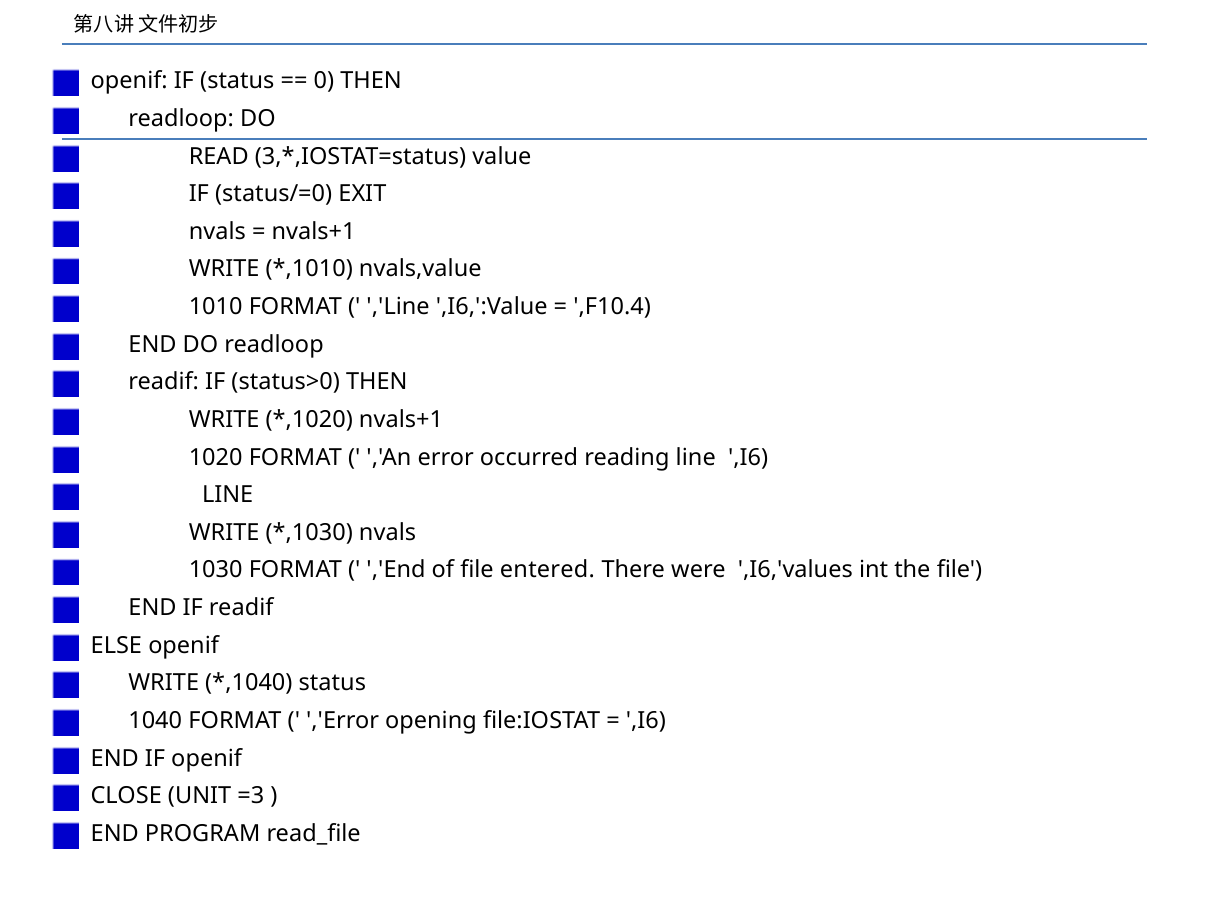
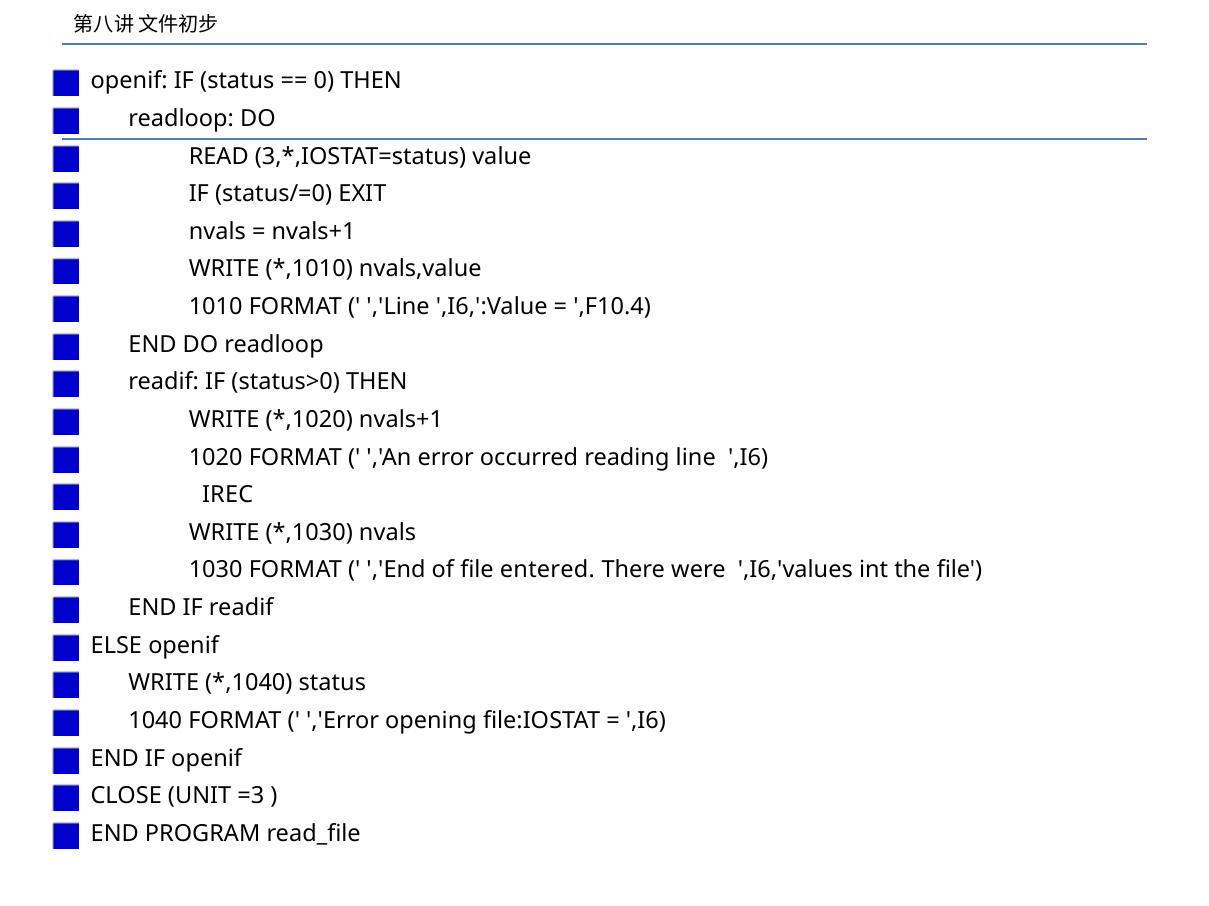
LINE at (228, 495): LINE -> IREC
